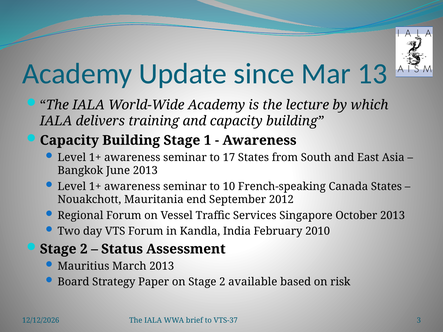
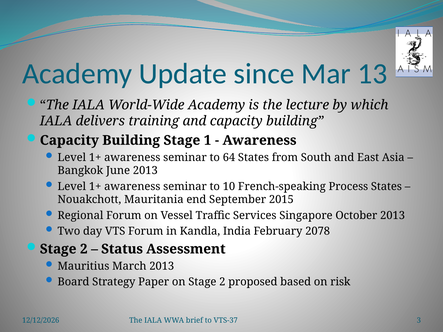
17: 17 -> 64
Canada: Canada -> Process
2012: 2012 -> 2015
2010: 2010 -> 2078
available: available -> proposed
